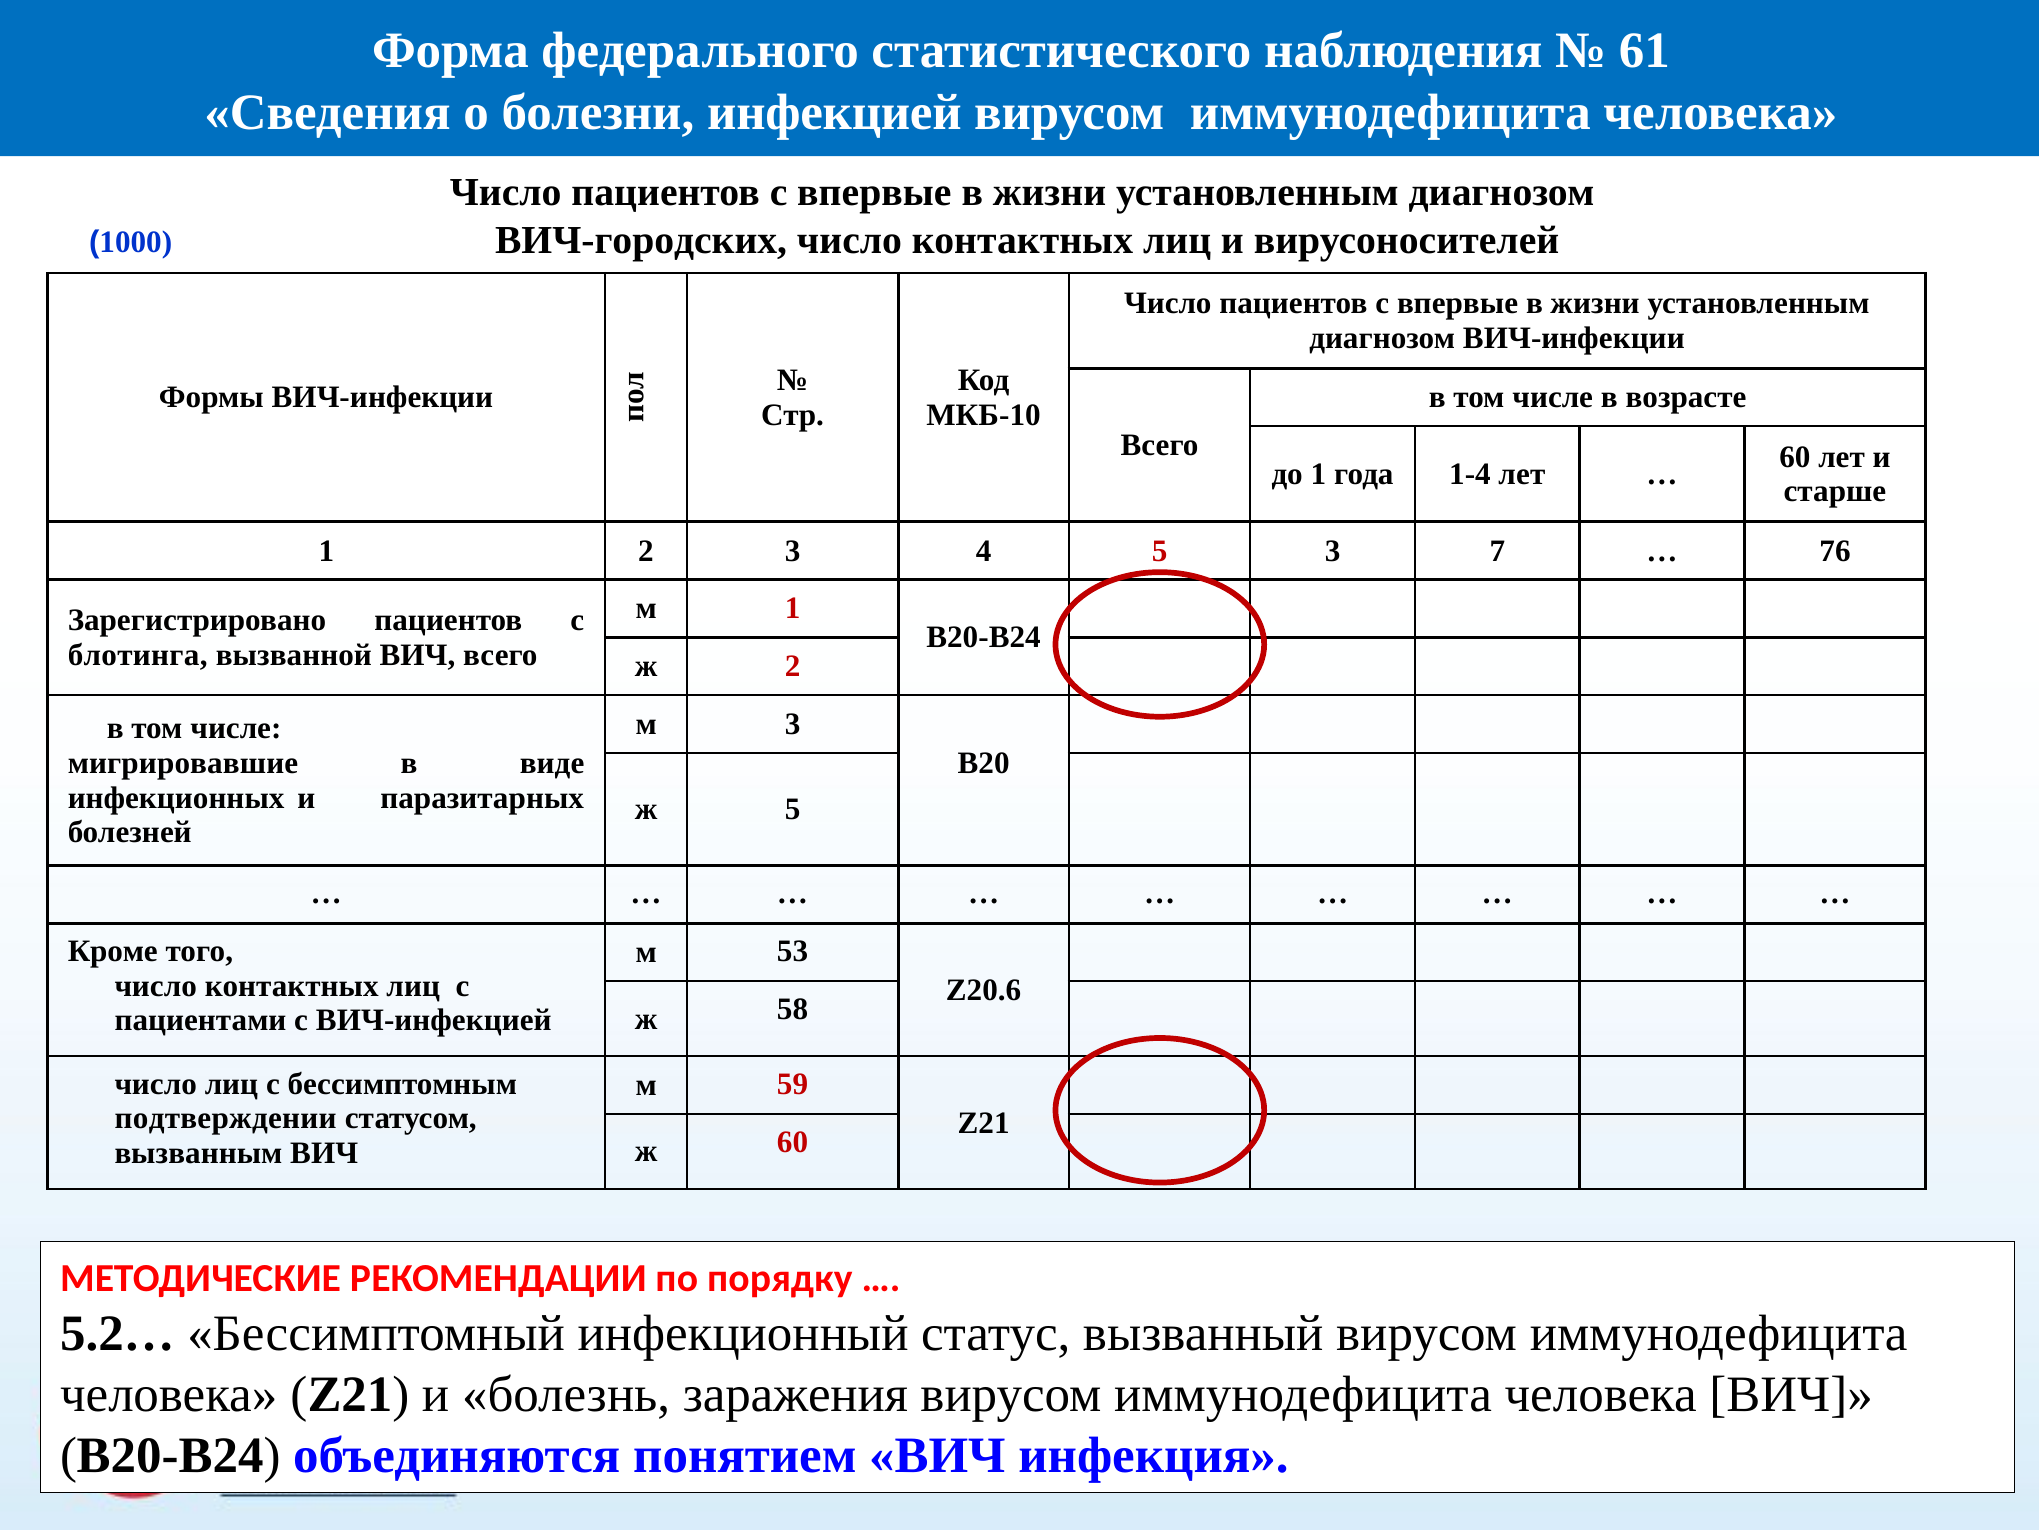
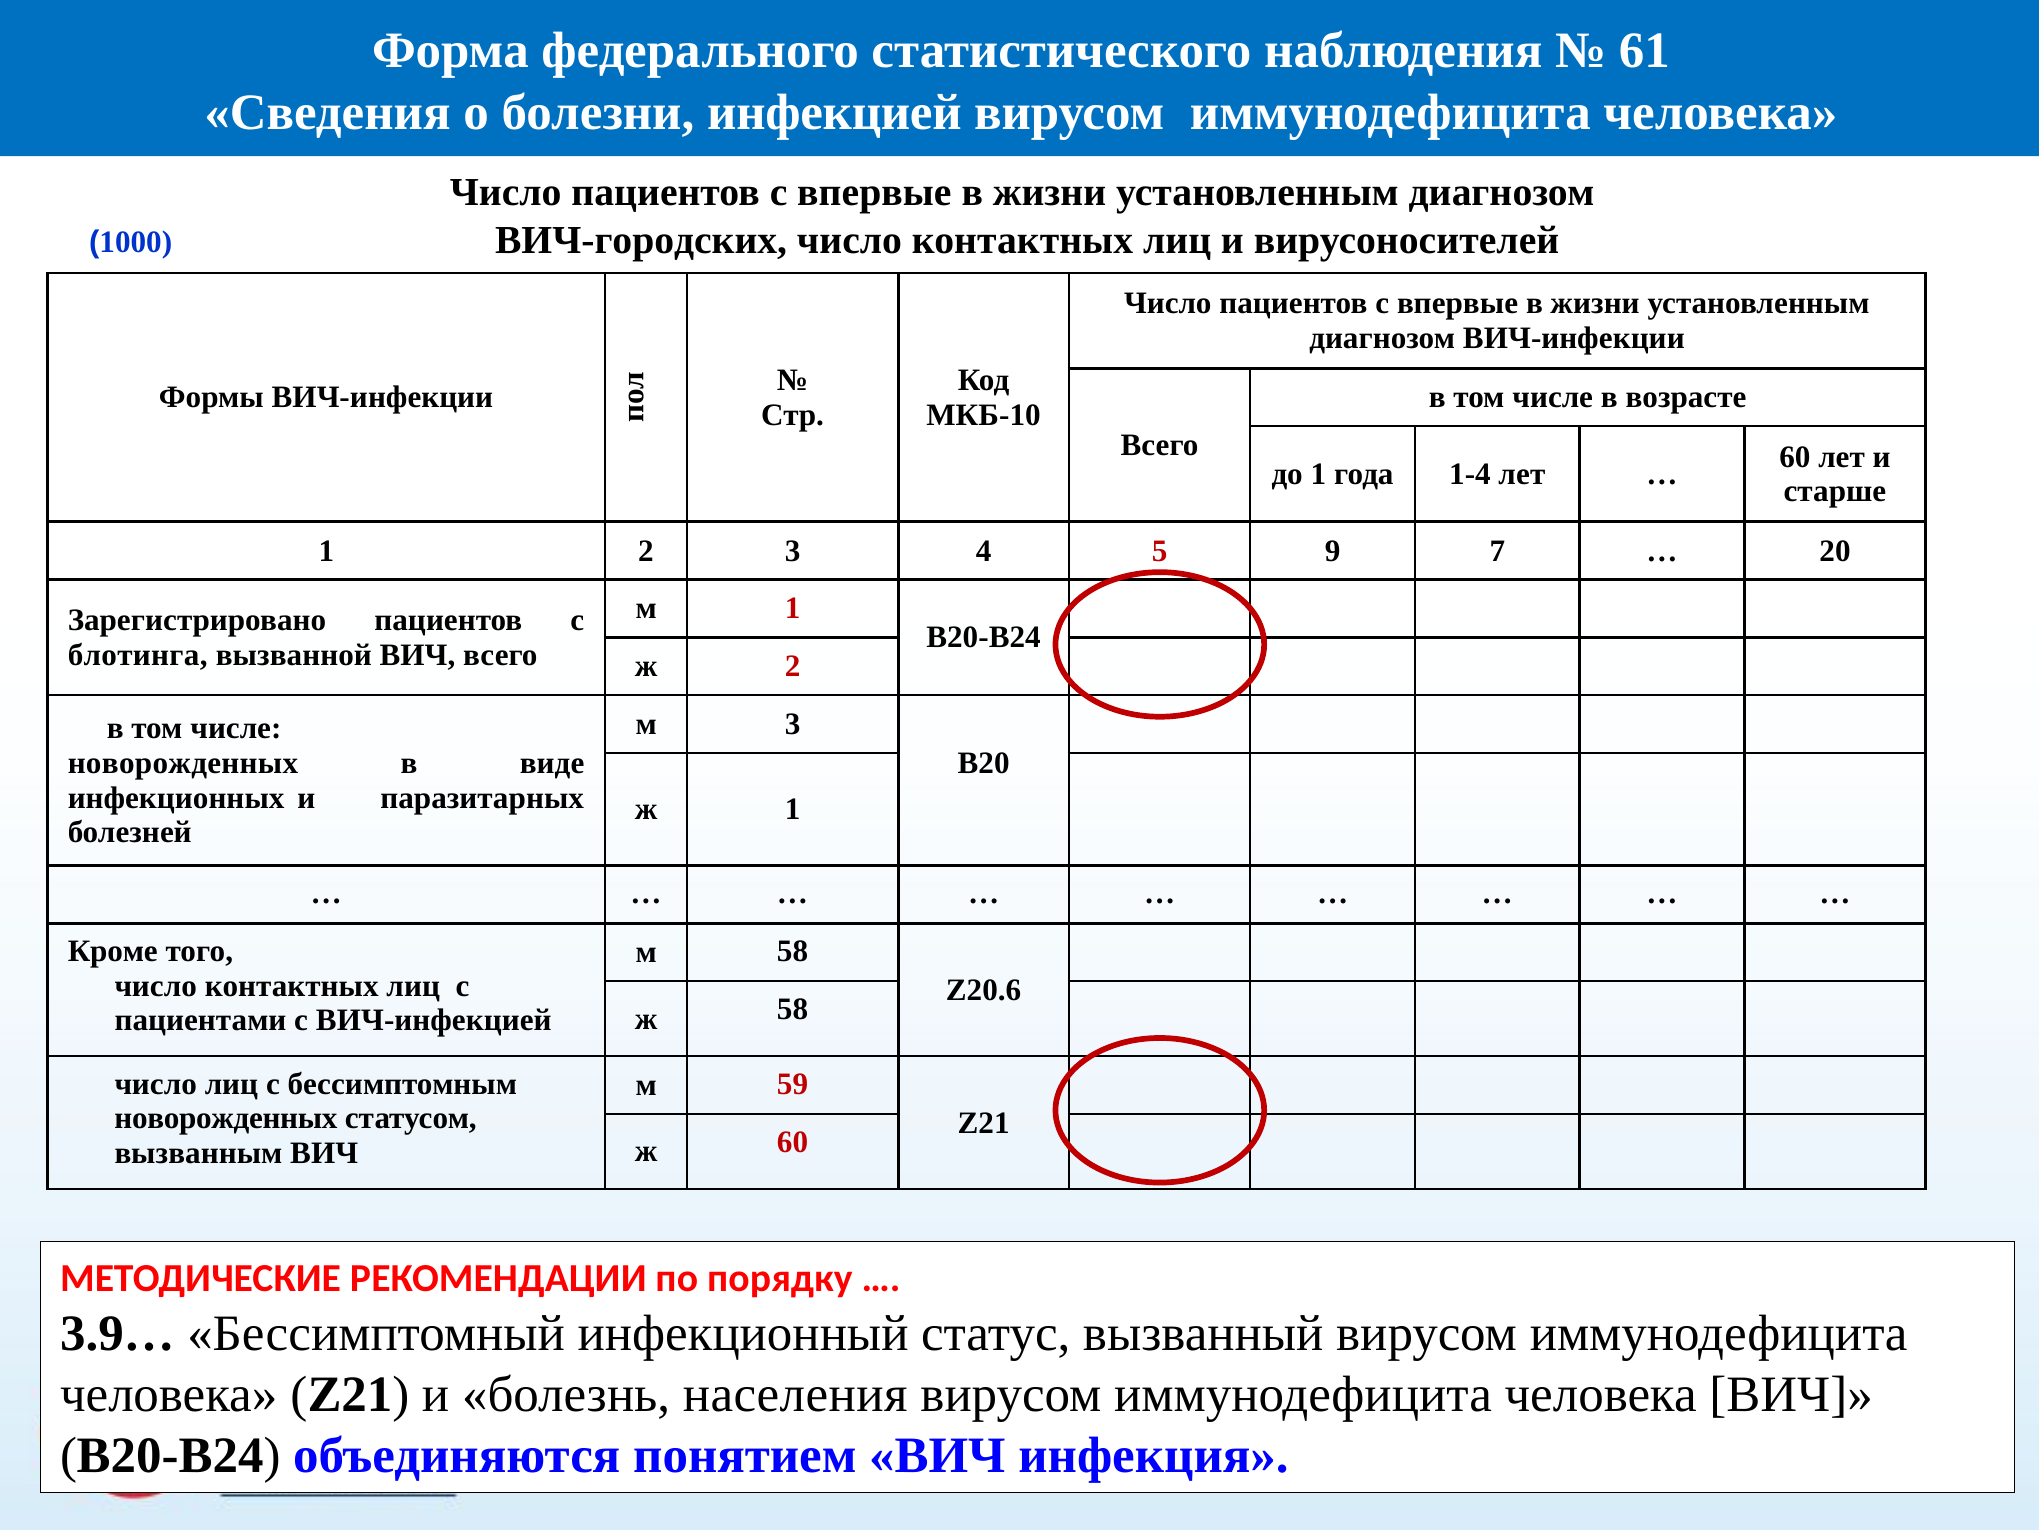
5 3: 3 -> 9
76: 76 -> 20
мигрировавшие at (183, 763): мигрировавшие -> новорожденных
ж 5: 5 -> 1
м 53: 53 -> 58
подтверждении at (226, 1118): подтверждении -> новорожденных
5.2…: 5.2… -> 3.9…
заражения: заражения -> населения
